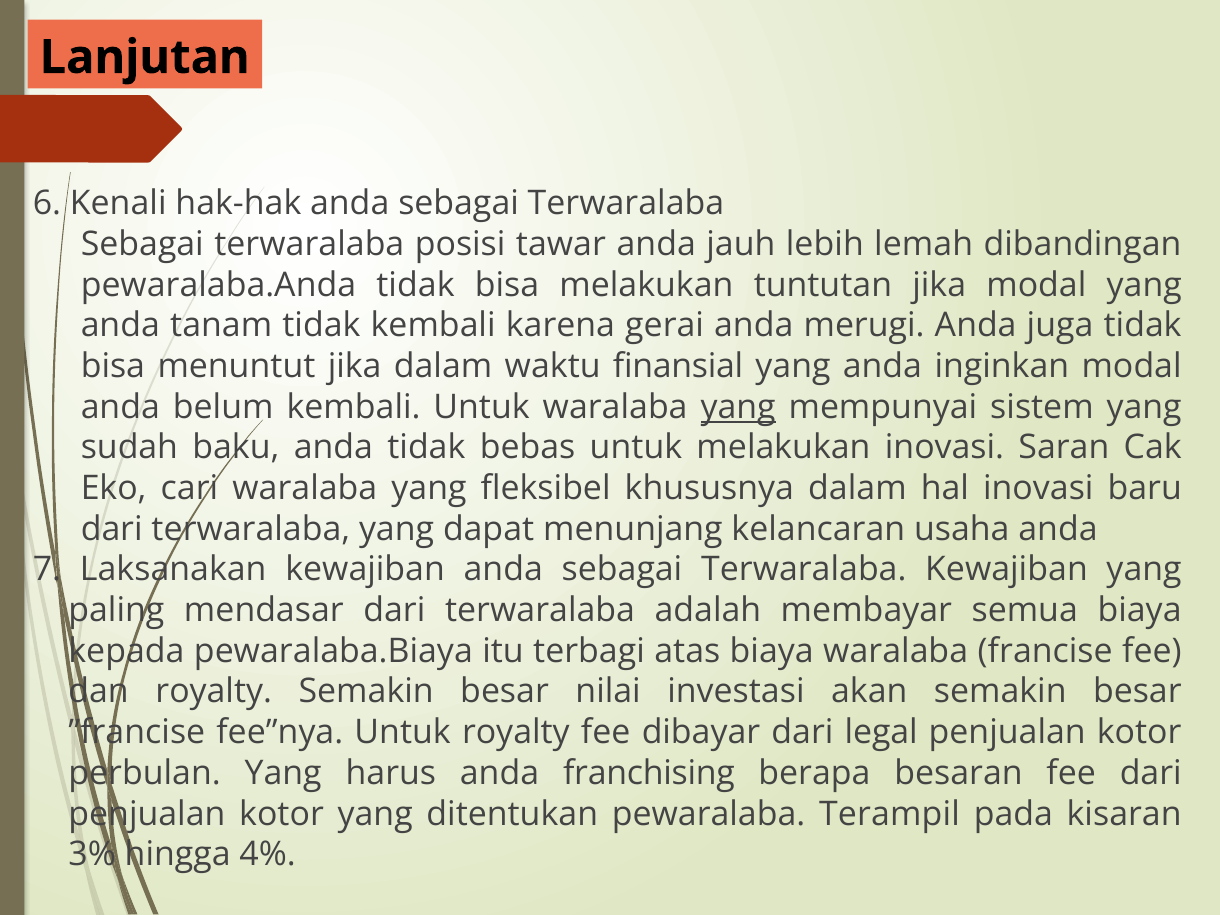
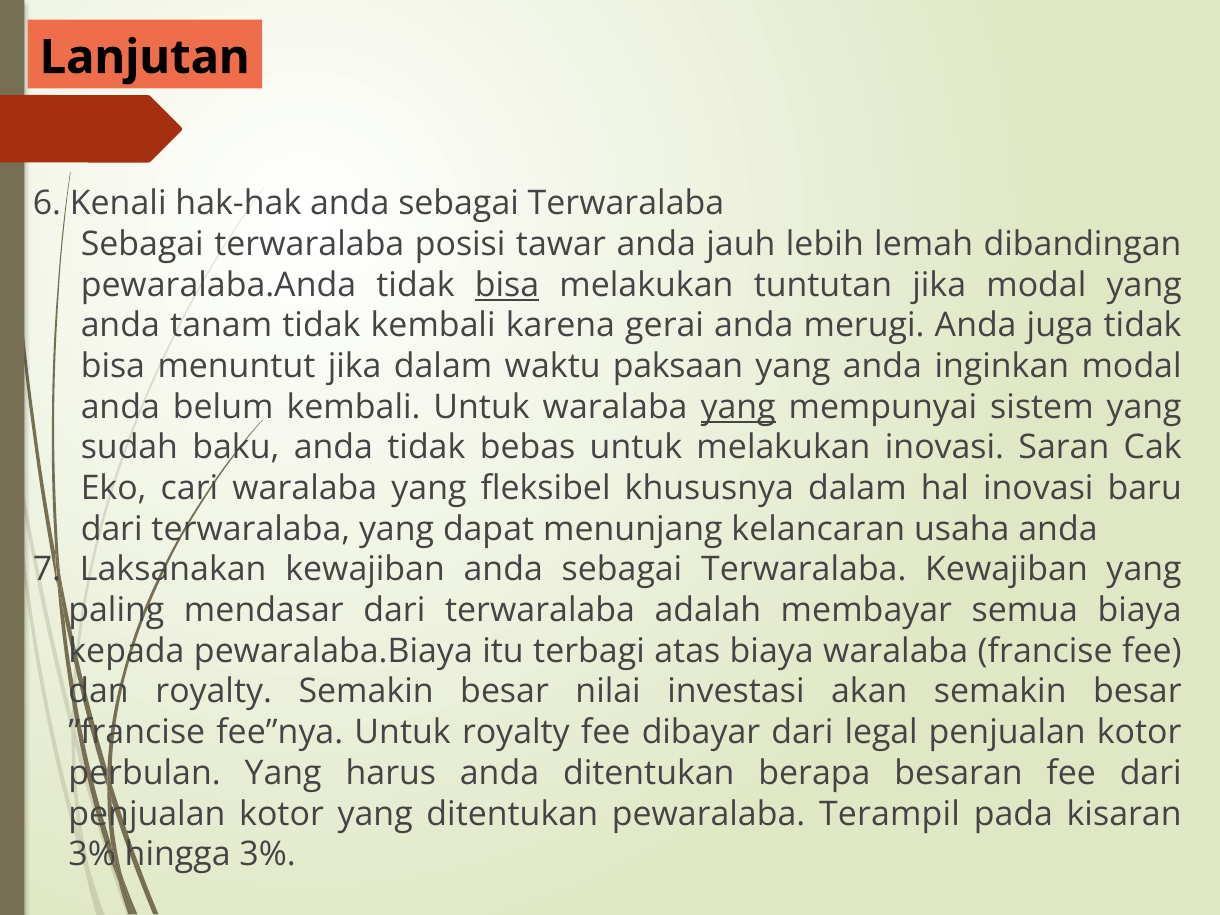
bisa at (507, 285) underline: none -> present
finansial: finansial -> paksaan
anda franchising: franchising -> ditentukan
hingga 4%: 4% -> 3%
